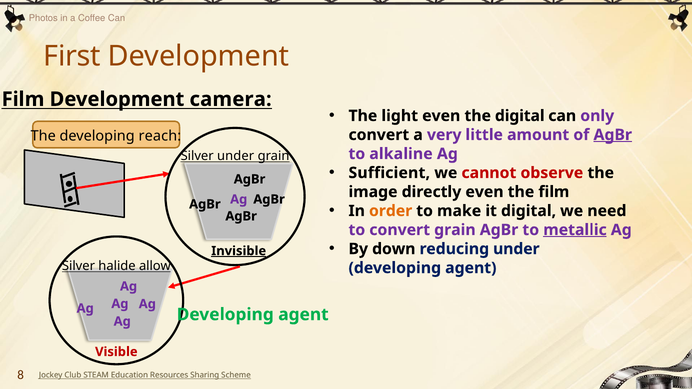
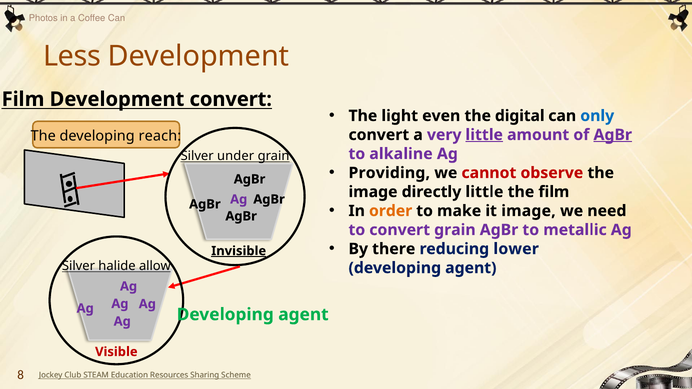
First: First -> Less
Development camera: camera -> convert
only colour: purple -> blue
little at (484, 135) underline: none -> present
Sufficient: Sufficient -> Providing
directly even: even -> little
it digital: digital -> image
metallic underline: present -> none
down: down -> there
reducing under: under -> lower
